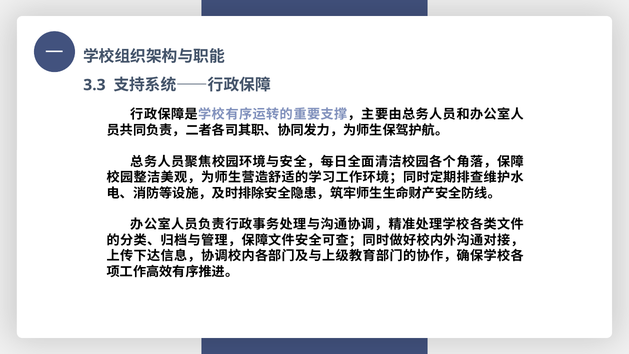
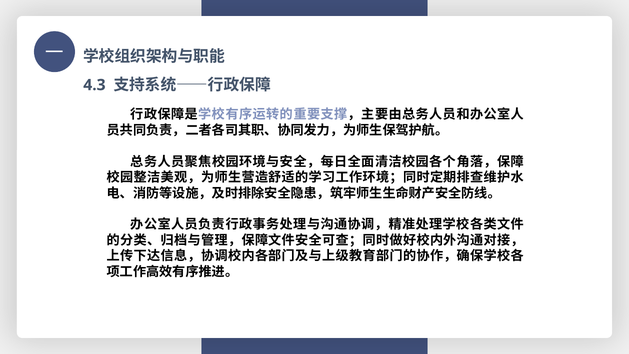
3.3: 3.3 -> 4.3
